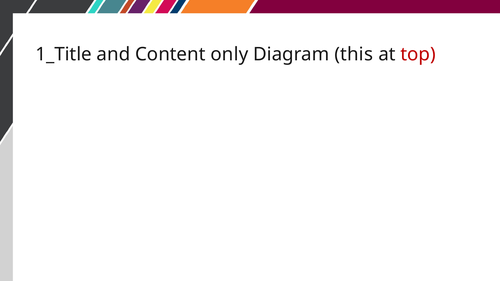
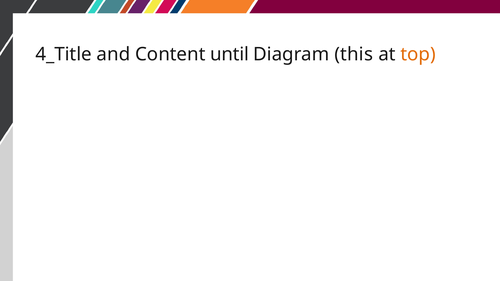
1_Title: 1_Title -> 4_Title
only: only -> until
top colour: red -> orange
